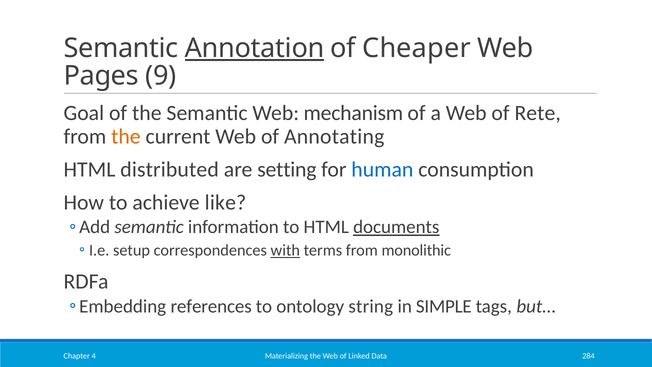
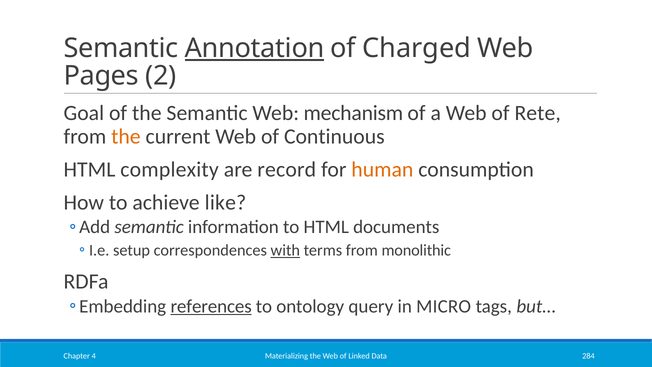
Cheaper: Cheaper -> Charged
9: 9 -> 2
Annotating: Annotating -> Continuous
distributed: distributed -> complexity
setting: setting -> record
human colour: blue -> orange
documents underline: present -> none
references underline: none -> present
string: string -> query
SIMPLE: SIMPLE -> MICRO
